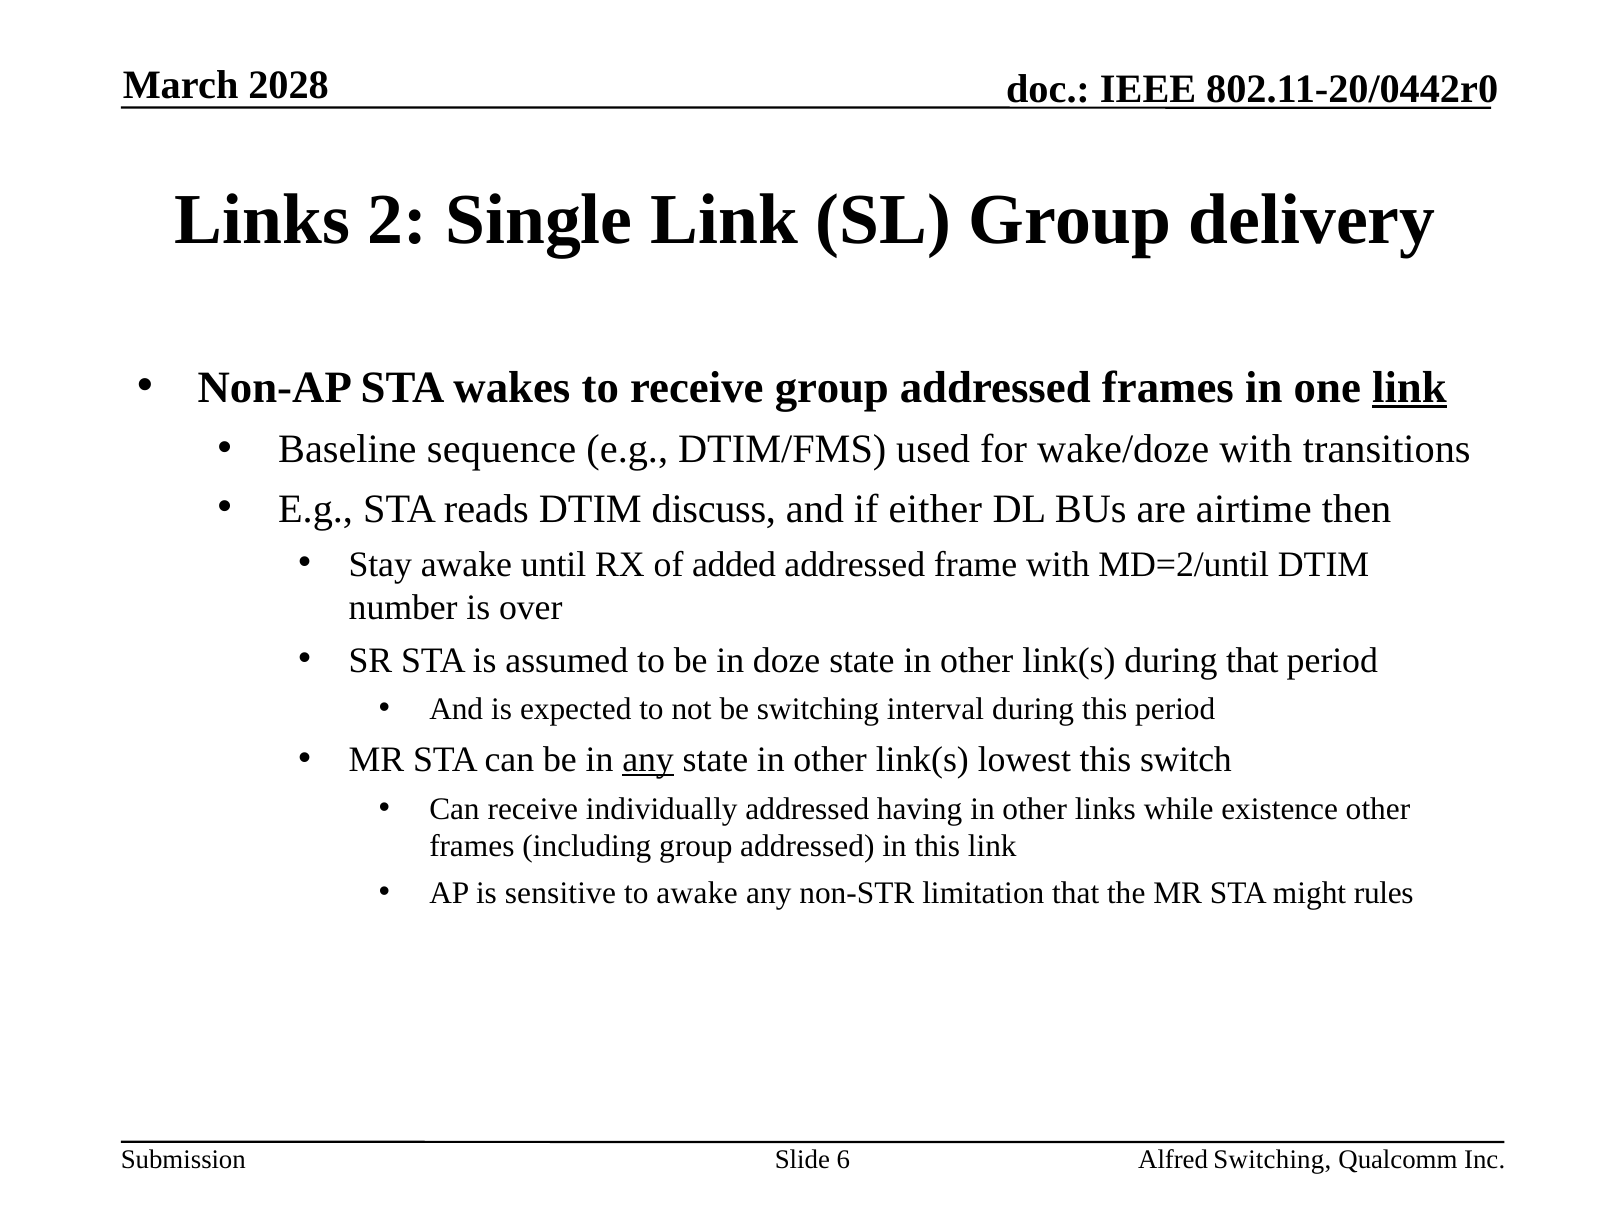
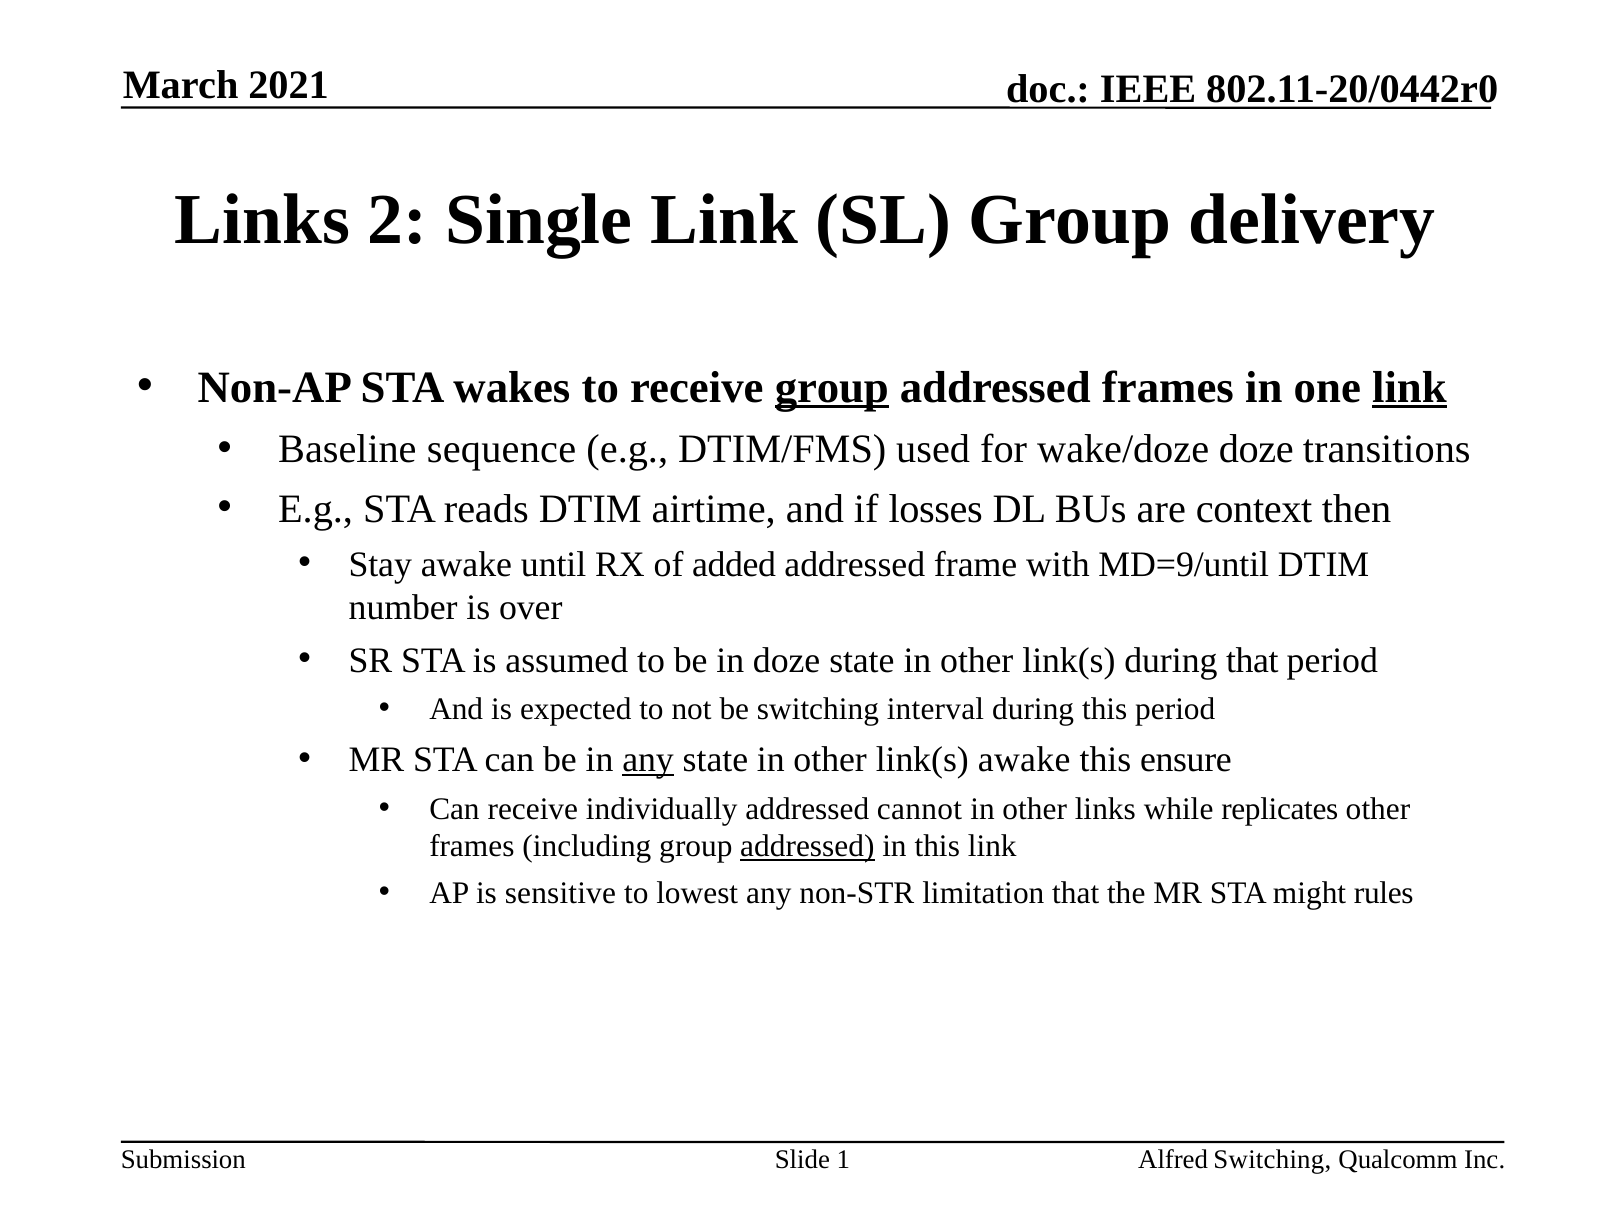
2028: 2028 -> 2021
group at (832, 387) underline: none -> present
wake/doze with: with -> doze
discuss: discuss -> airtime
either: either -> losses
airtime: airtime -> context
MD=2/until: MD=2/until -> MD=9/until
link(s lowest: lowest -> awake
switch: switch -> ensure
having: having -> cannot
existence: existence -> replicates
addressed at (807, 846) underline: none -> present
to awake: awake -> lowest
6: 6 -> 1
